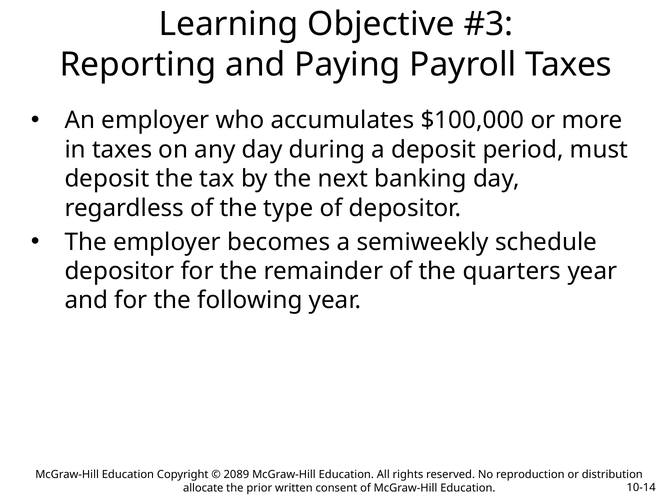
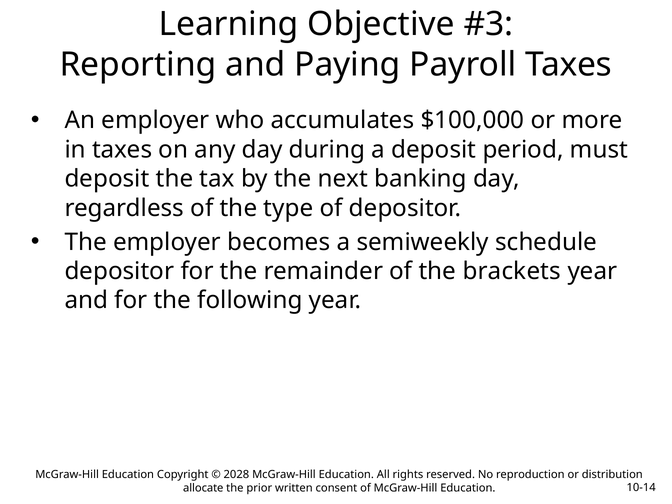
quarters: quarters -> brackets
2089: 2089 -> 2028
